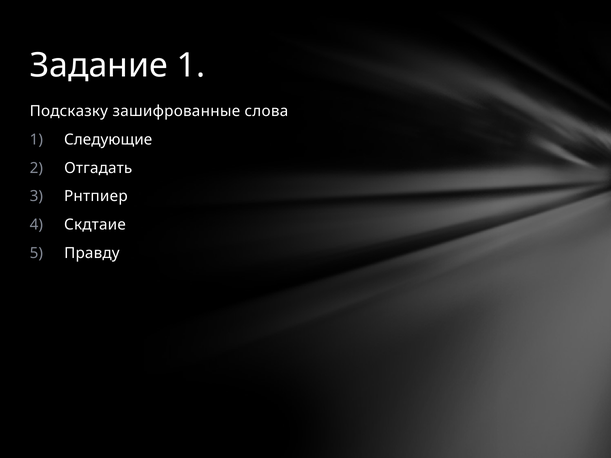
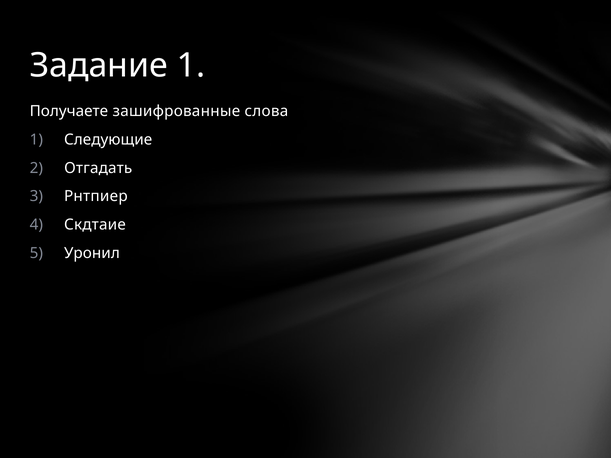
Подсказку: Подсказку -> Получаете
Правду: Правду -> Уронил
